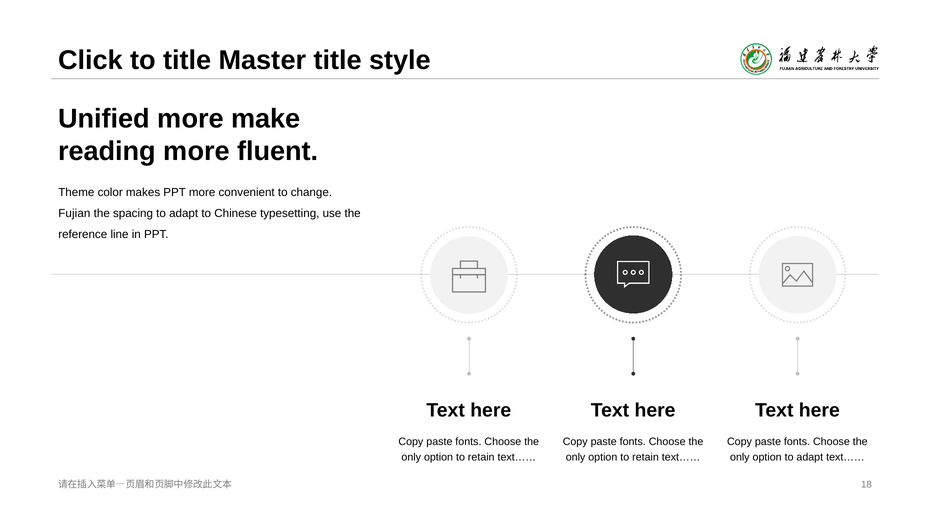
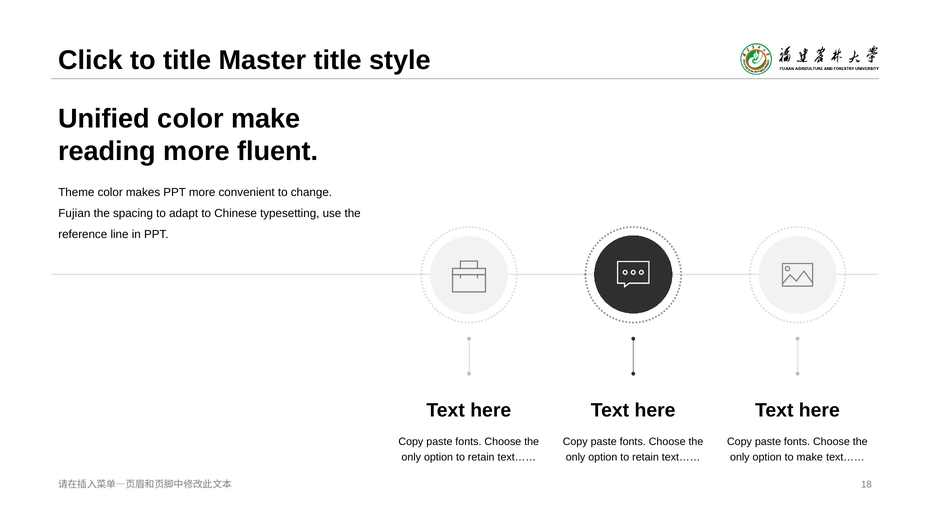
Unified more: more -> color
option to adapt: adapt -> make
